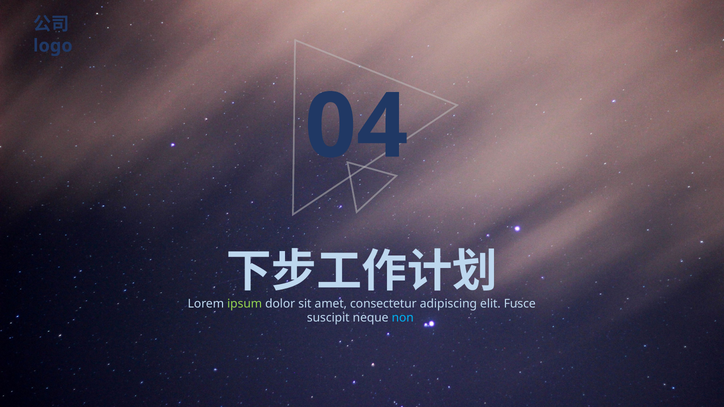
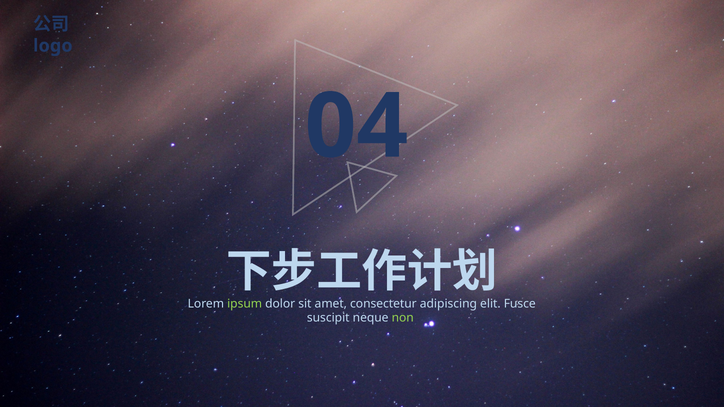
non colour: light blue -> light green
